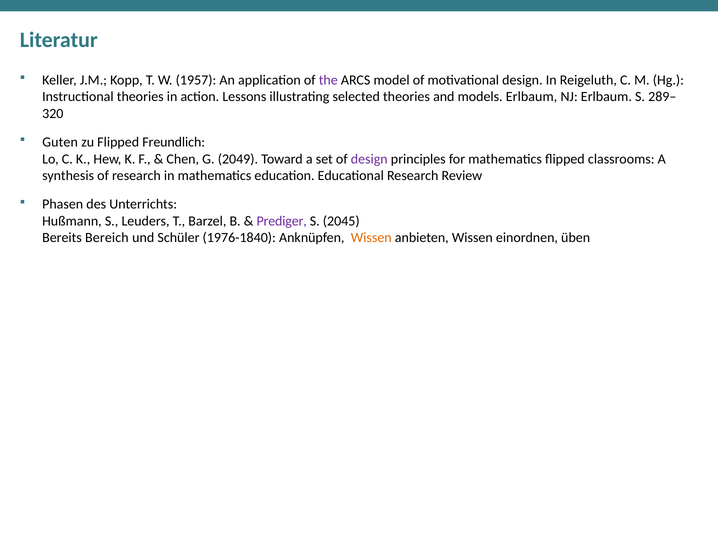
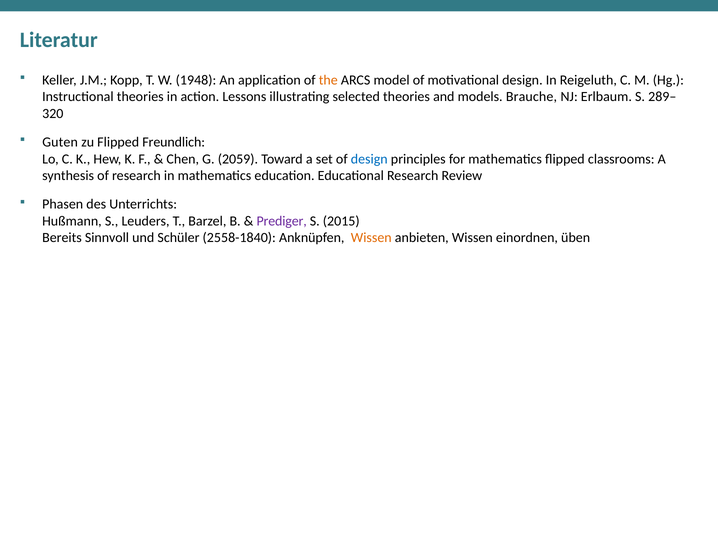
1957: 1957 -> 1948
the colour: purple -> orange
models Erlbaum: Erlbaum -> Brauche
2049: 2049 -> 2059
design at (369, 159) colour: purple -> blue
2045: 2045 -> 2015
Bereich: Bereich -> Sinnvoll
1976-1840: 1976-1840 -> 2558-1840
